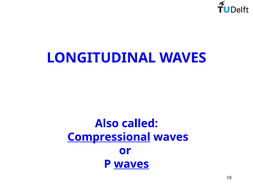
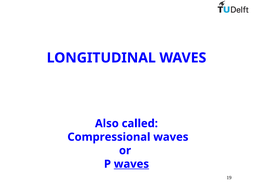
Compressional underline: present -> none
